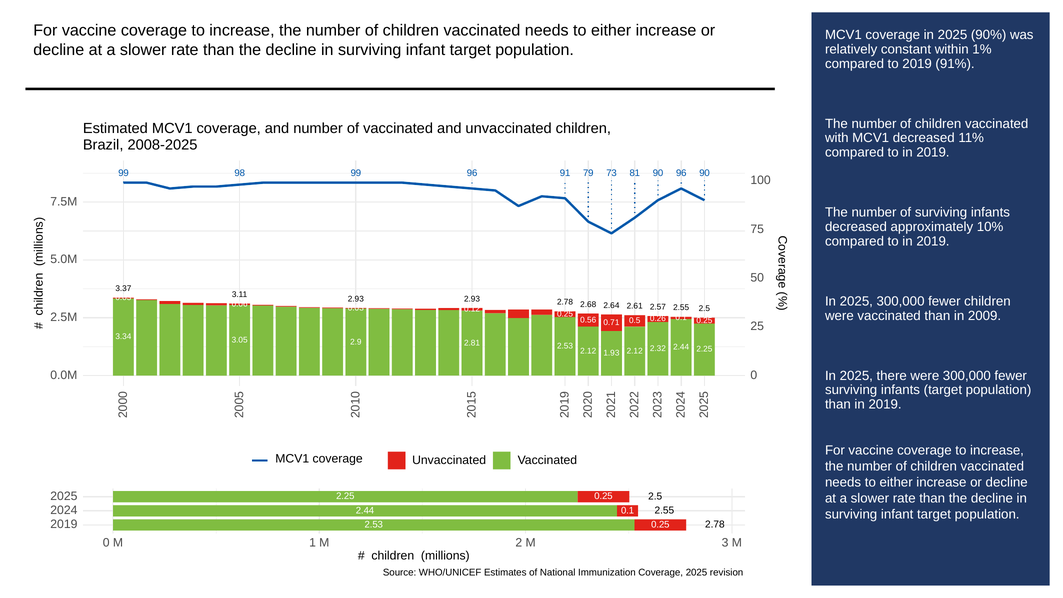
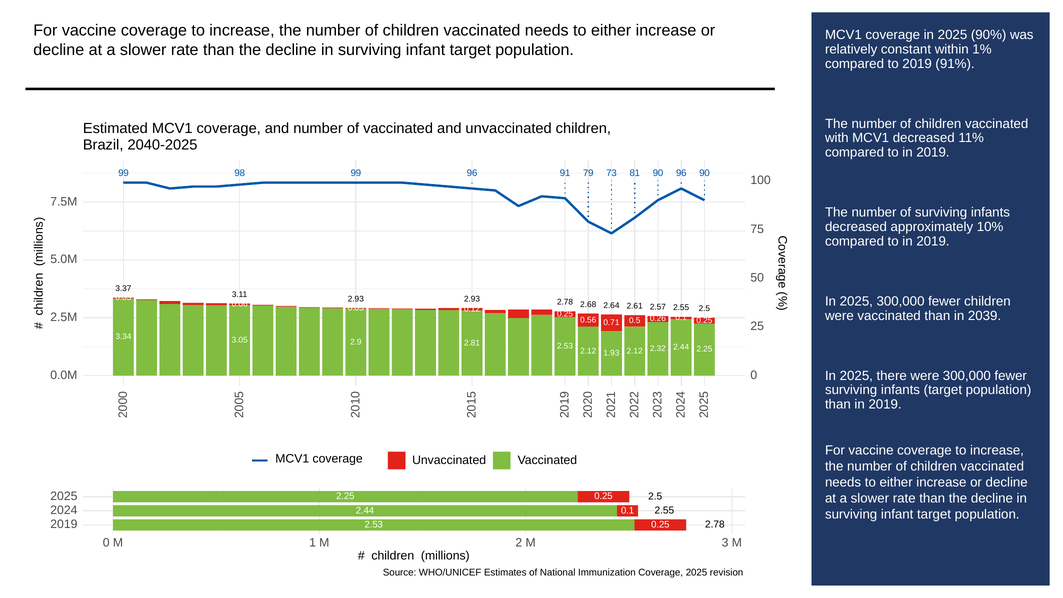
2008-2025: 2008-2025 -> 2040-2025
2009: 2009 -> 2039
